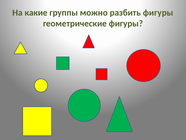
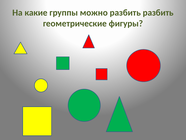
разбить фигуры: фигуры -> разбить
